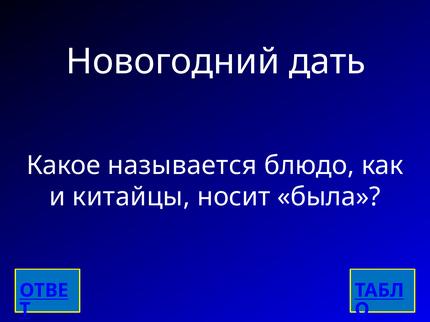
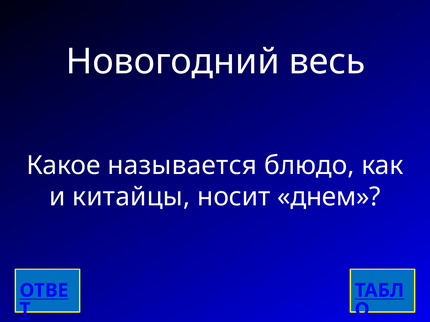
дать: дать -> весь
была: была -> днем
